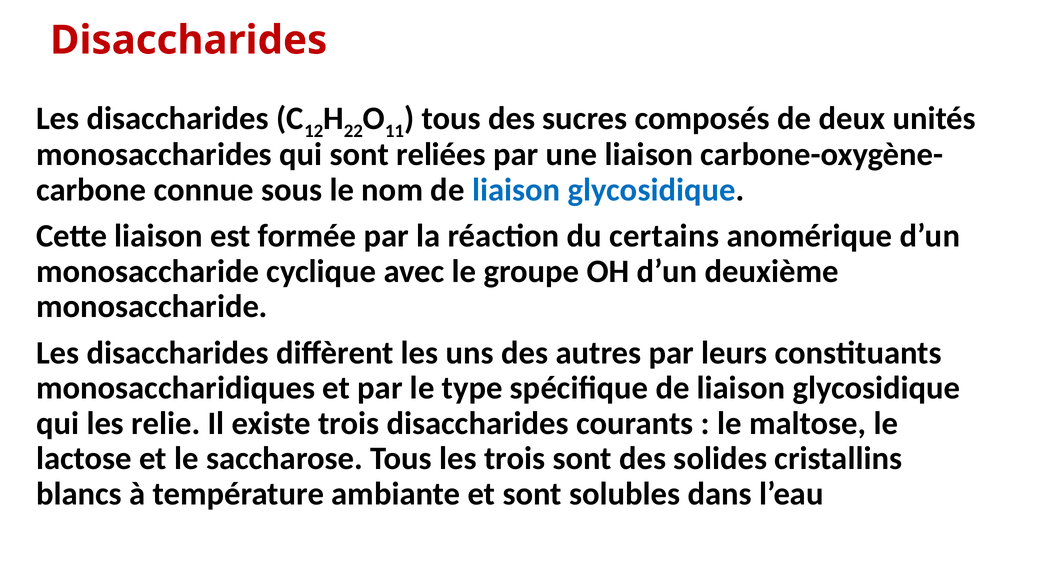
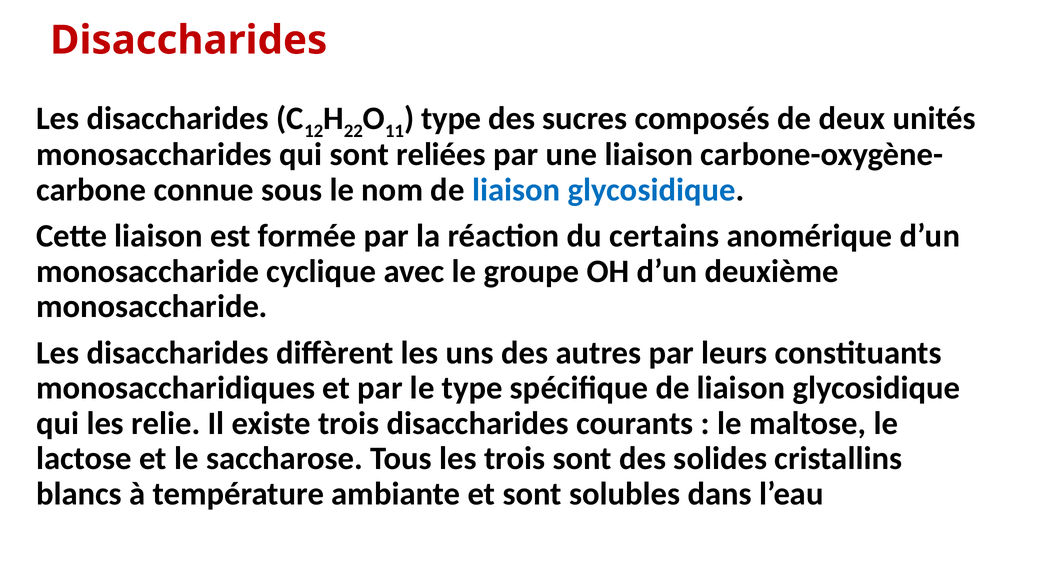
tous at (451, 118): tous -> type
